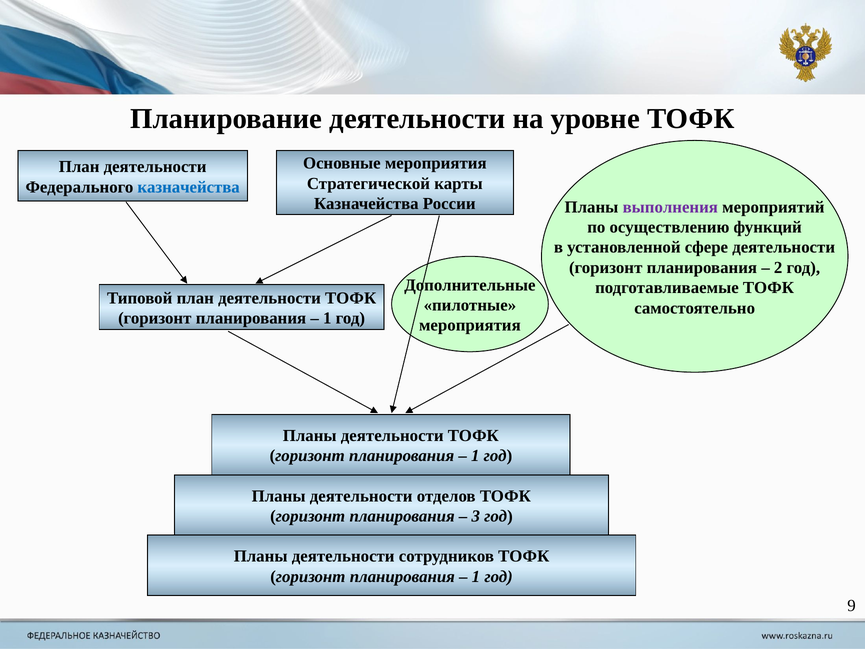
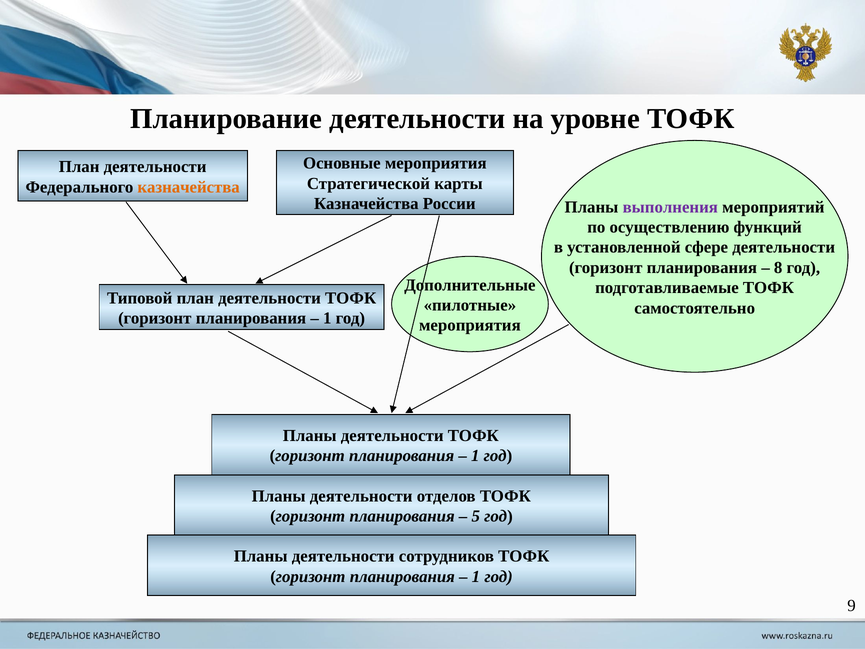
казначейства at (189, 187) colour: blue -> orange
2: 2 -> 8
3: 3 -> 5
